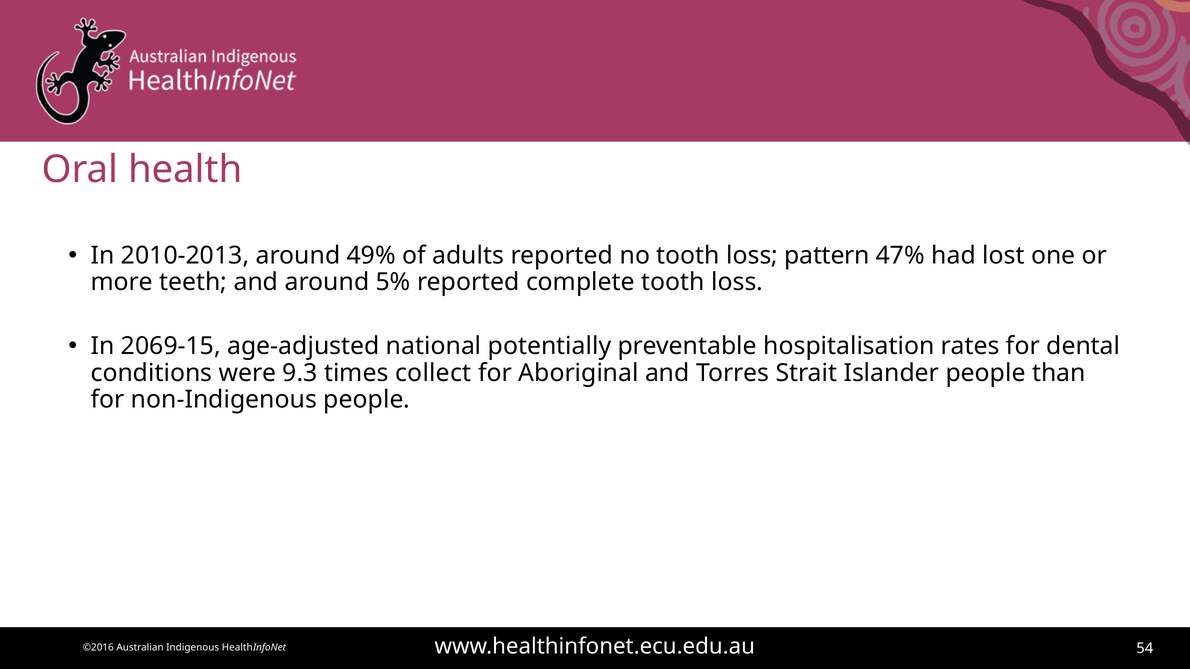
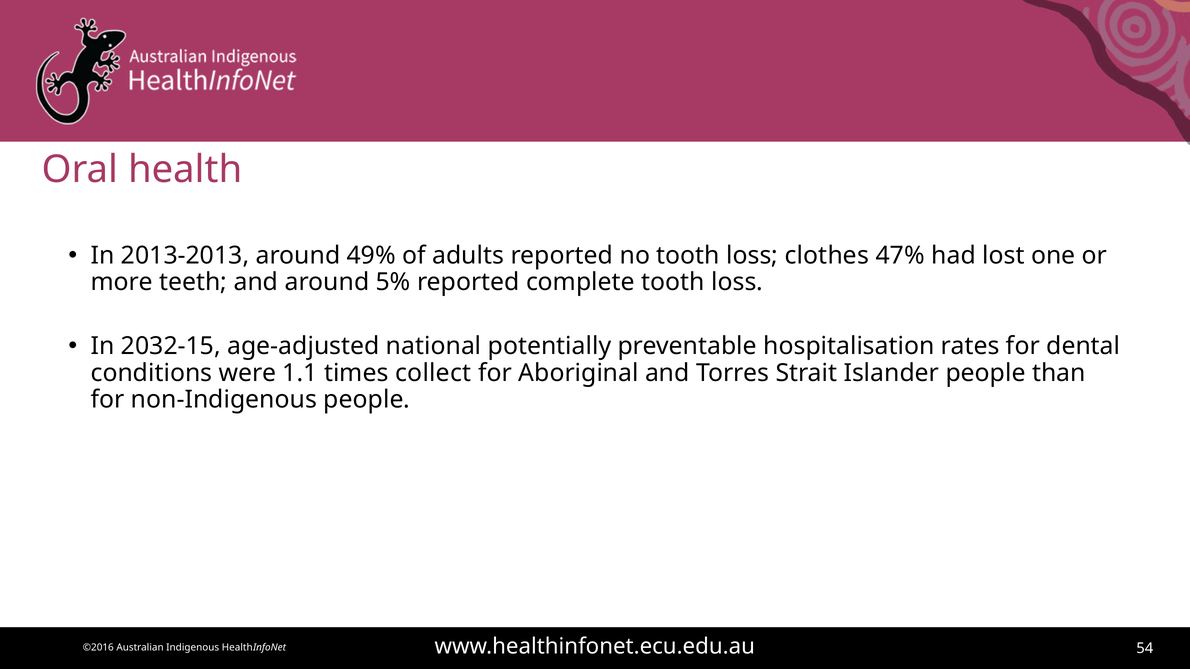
2010-2013: 2010-2013 -> 2013-2013
pattern: pattern -> clothes
2069-15: 2069-15 -> 2032-15
9.3: 9.3 -> 1.1
